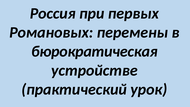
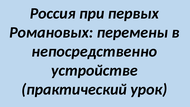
бюрократическая: бюрократическая -> непосредственно
